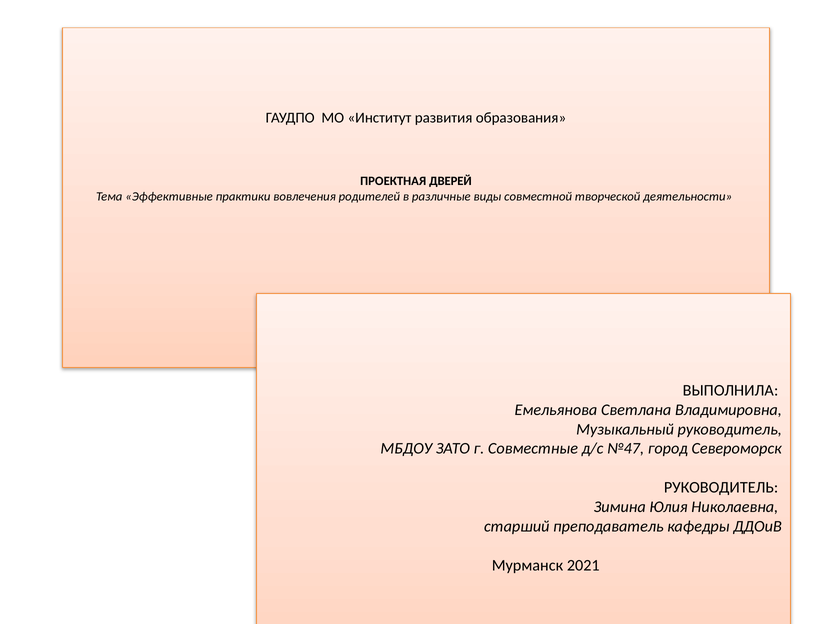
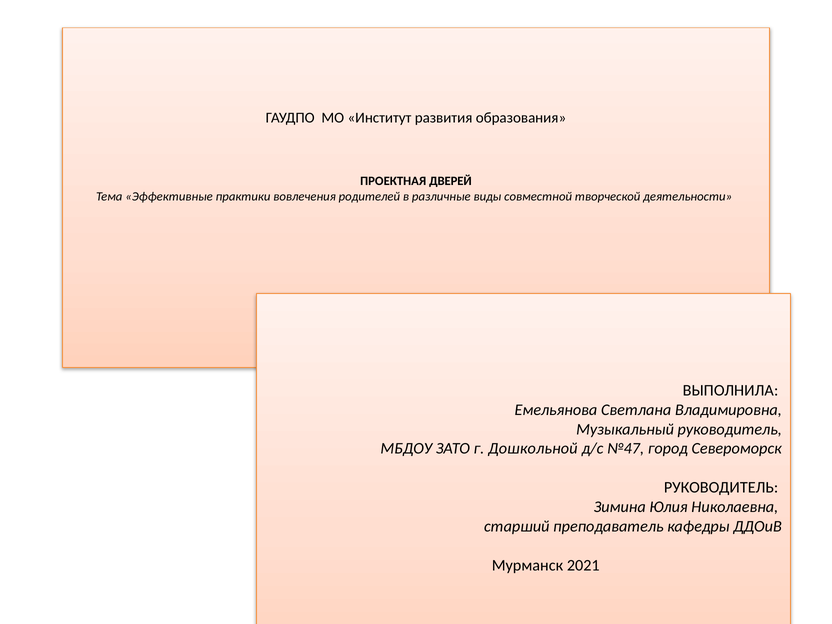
Совместные: Совместные -> Дошкольной
